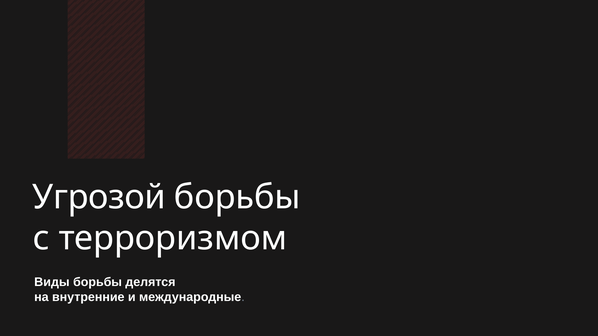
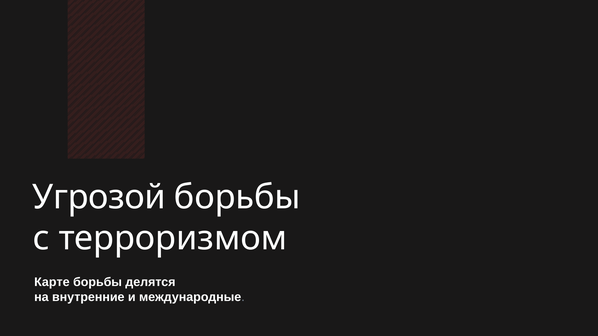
Виды: Виды -> Карте
